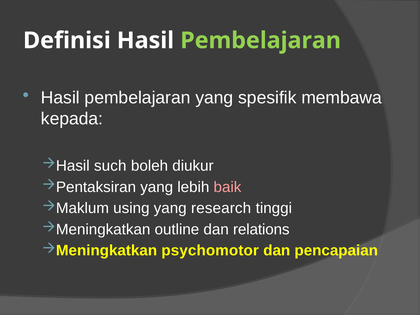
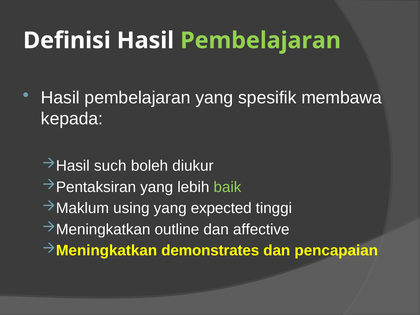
baik colour: pink -> light green
research: research -> expected
relations: relations -> affective
psychomotor: psychomotor -> demonstrates
